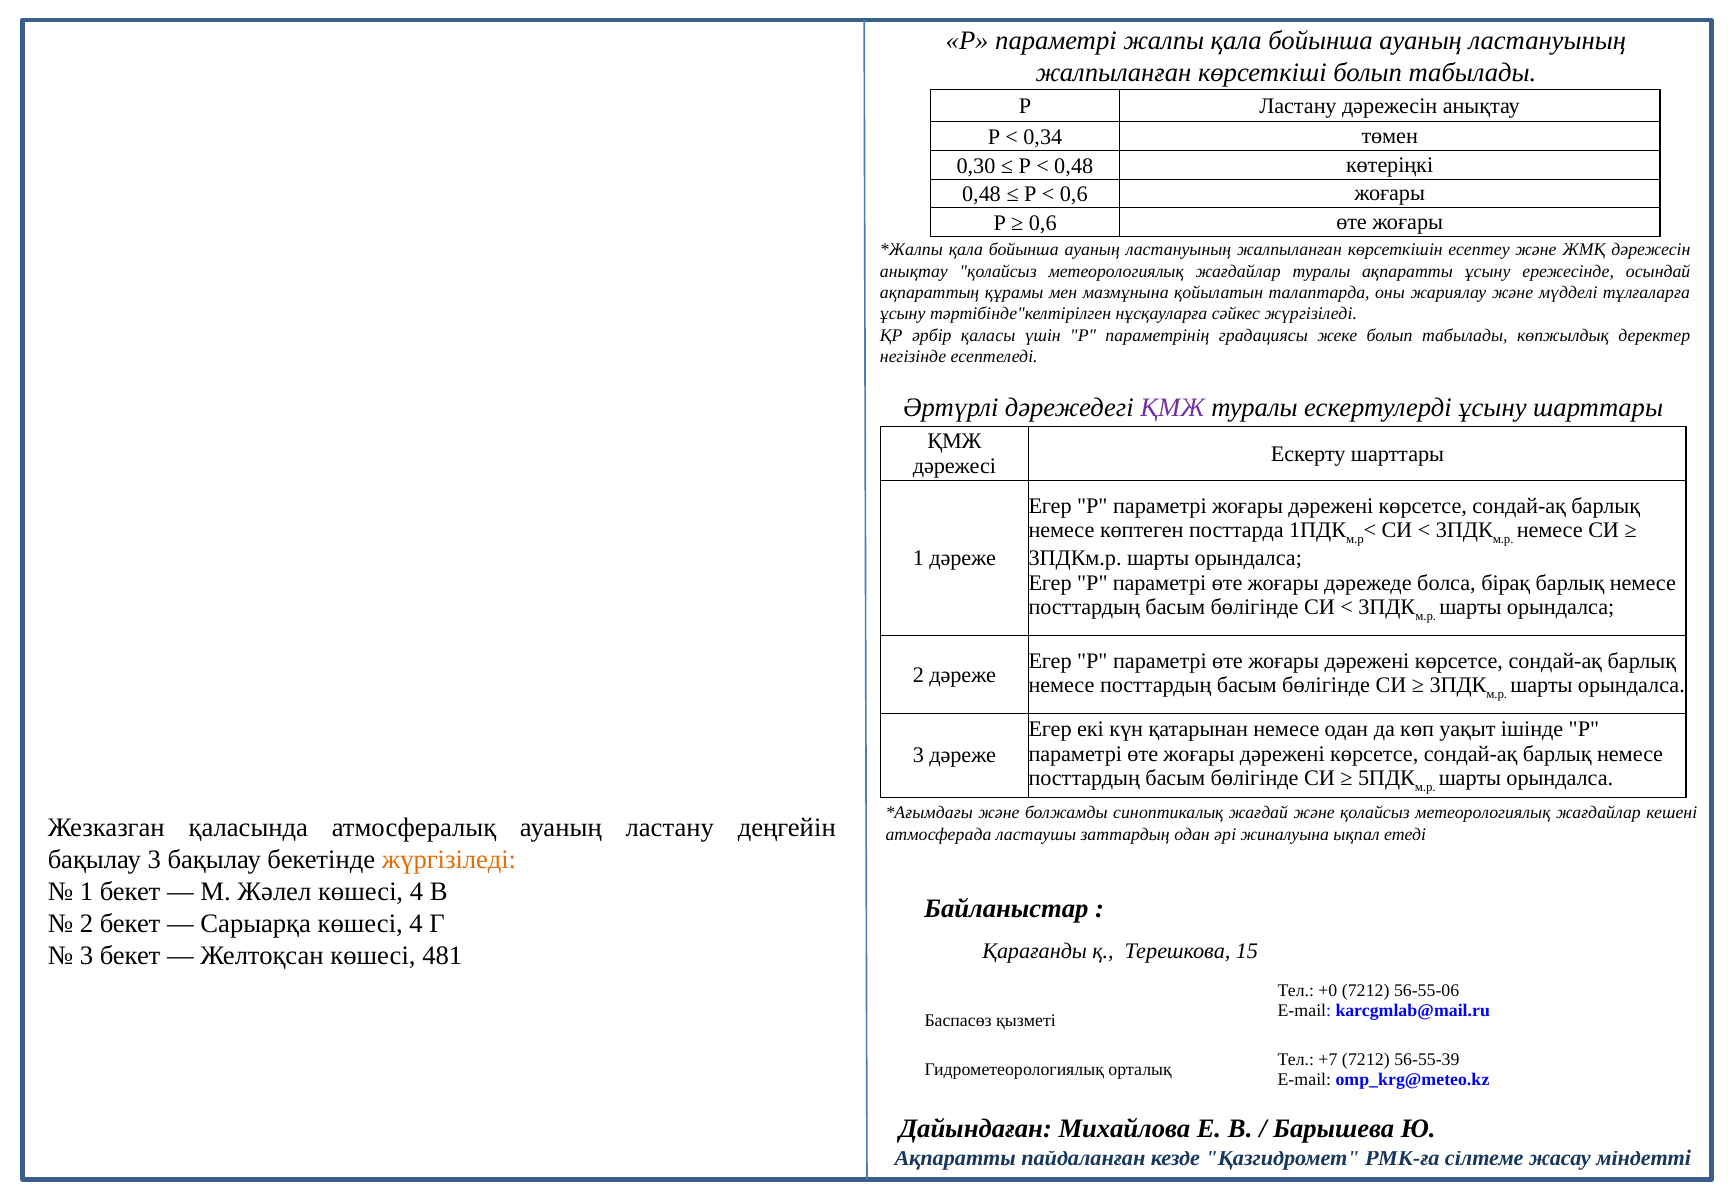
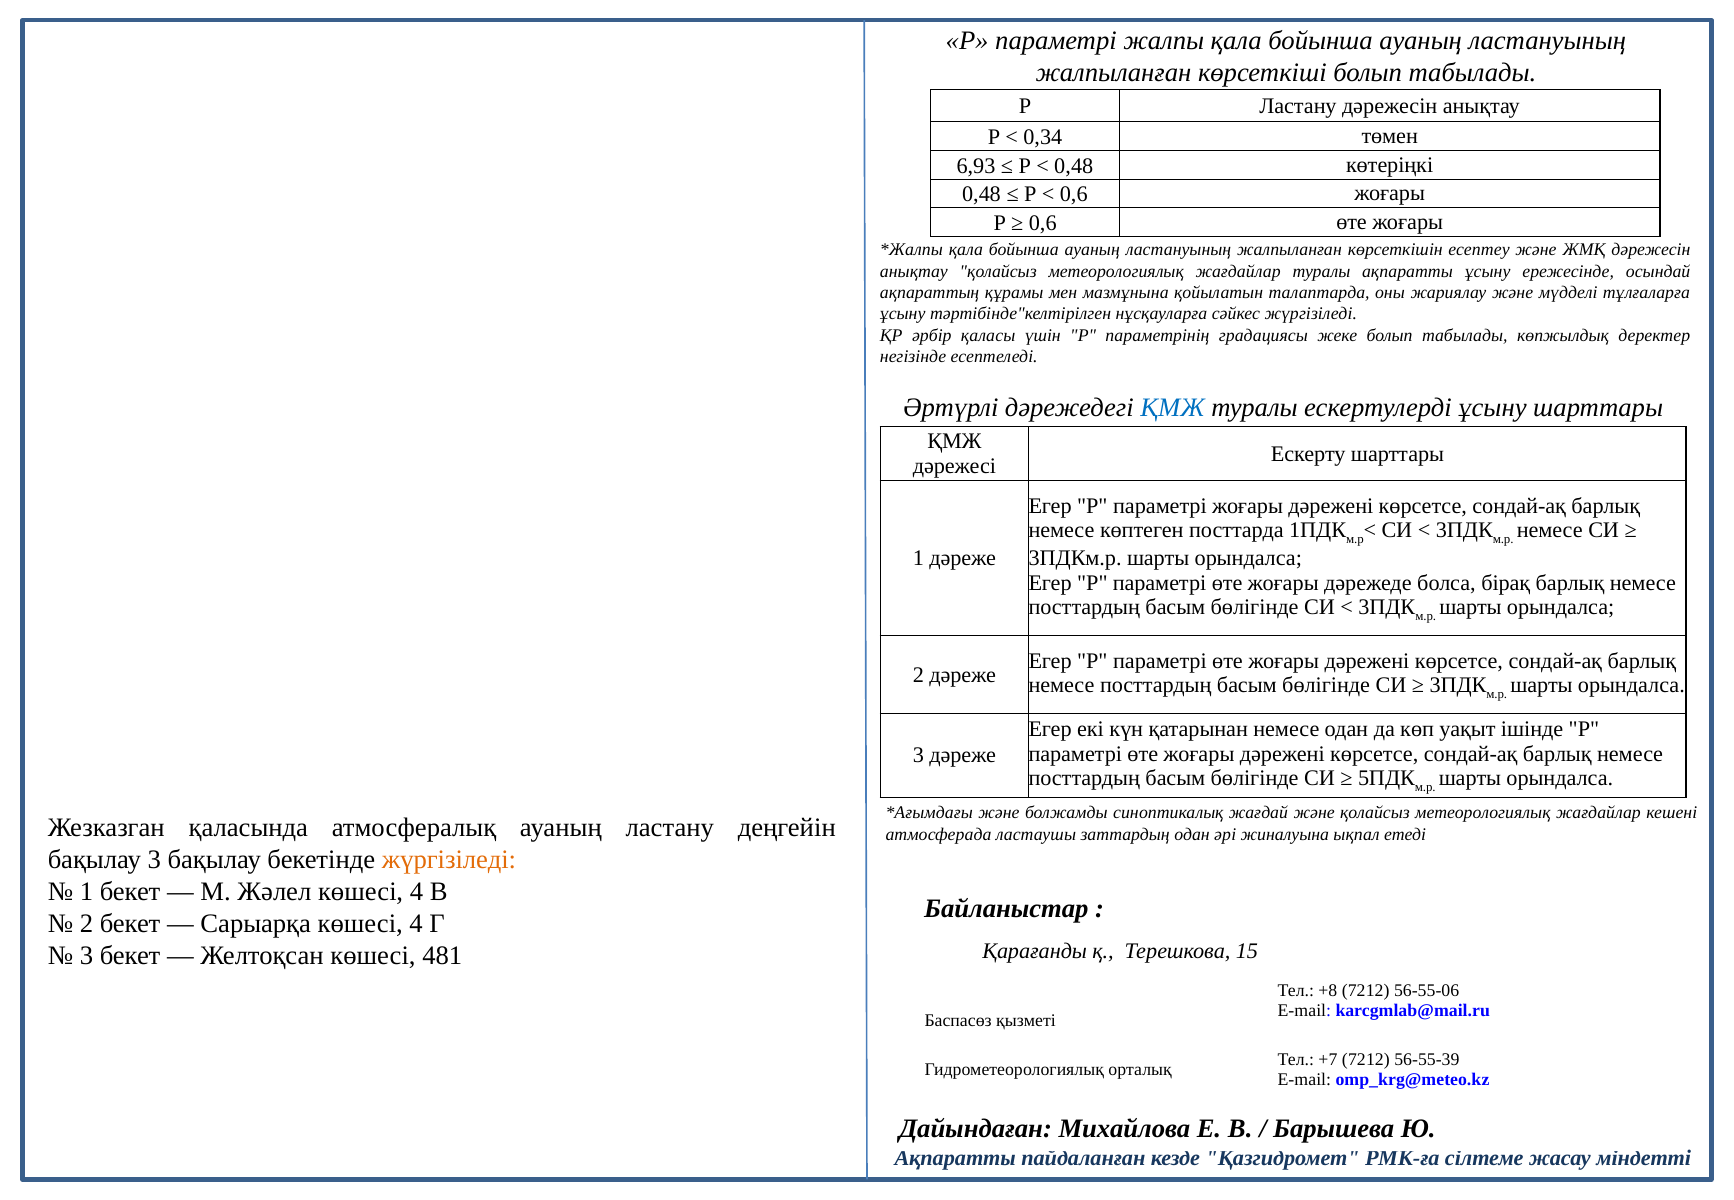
0,30: 0,30 -> 6,93
ҚМЖ at (1173, 407) colour: purple -> blue
+0: +0 -> +8
